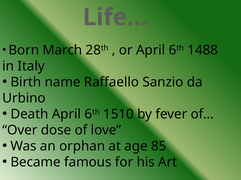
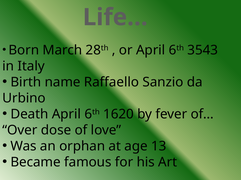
1488: 1488 -> 3543
1510: 1510 -> 1620
85: 85 -> 13
